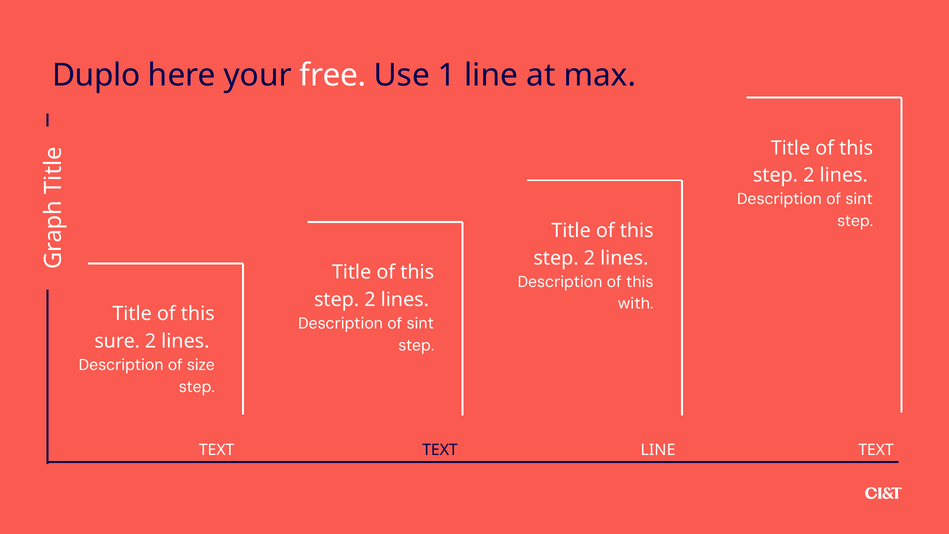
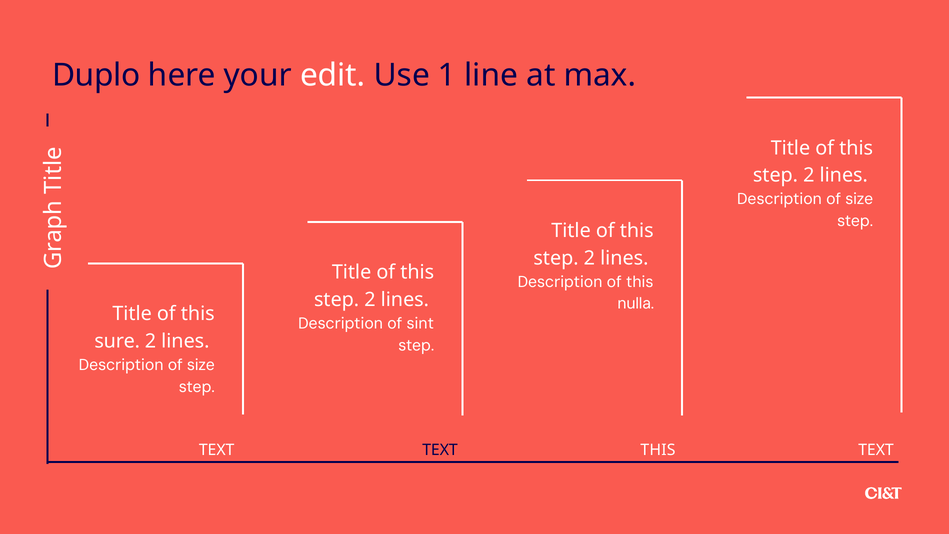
free: free -> edit
sint at (859, 199): sint -> size
with: with -> nulla
TEXT LINE: LINE -> THIS
